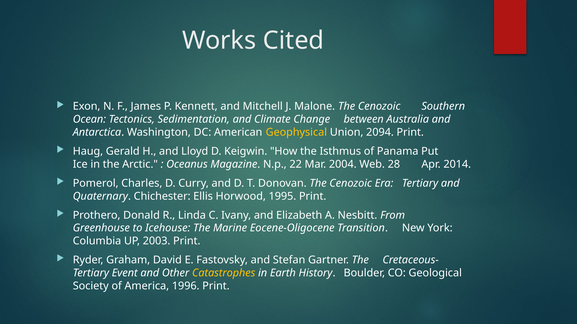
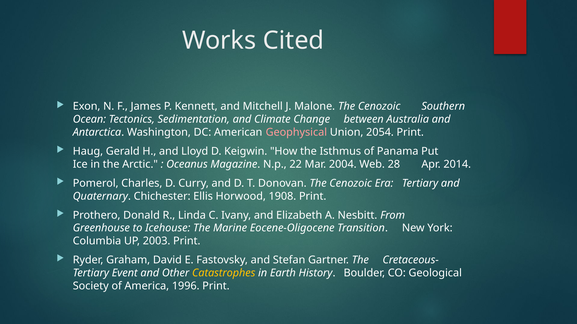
Geophysical colour: yellow -> pink
2094: 2094 -> 2054
1995: 1995 -> 1908
